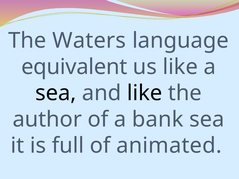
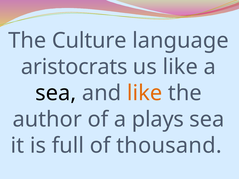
Waters: Waters -> Culture
equivalent: equivalent -> aristocrats
like at (145, 93) colour: black -> orange
bank: bank -> plays
animated: animated -> thousand
